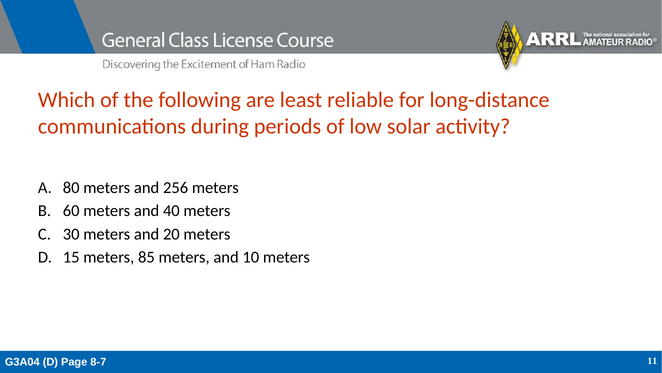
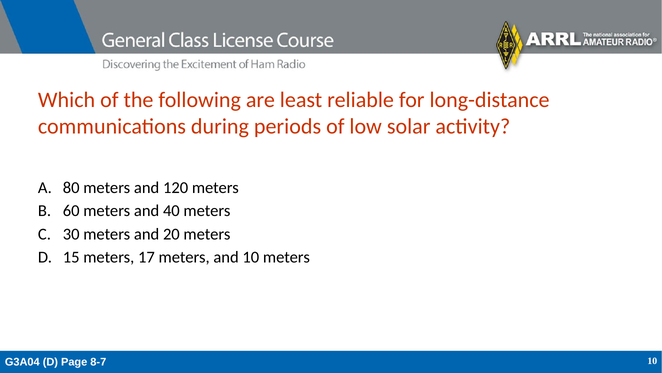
256: 256 -> 120
85: 85 -> 17
8-7 11: 11 -> 10
